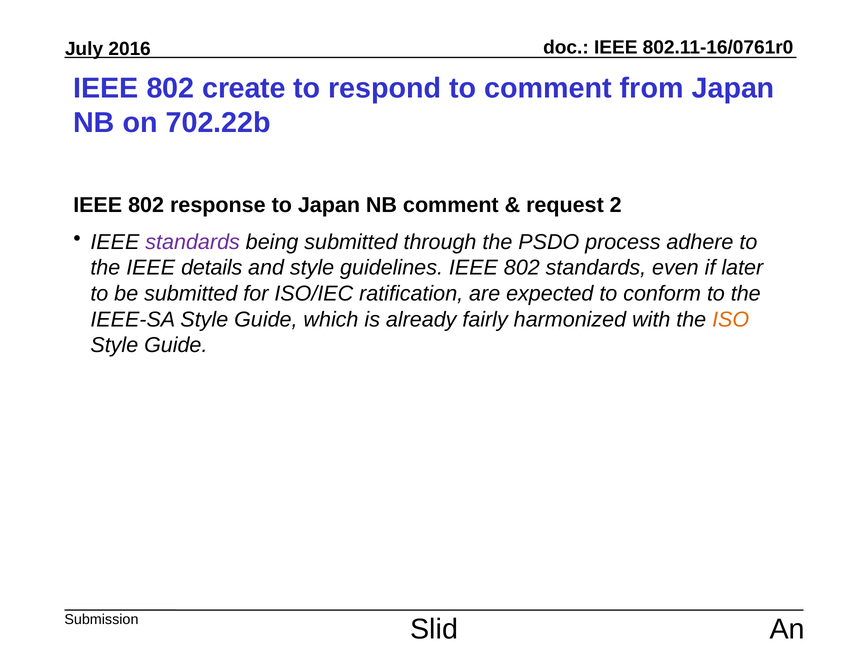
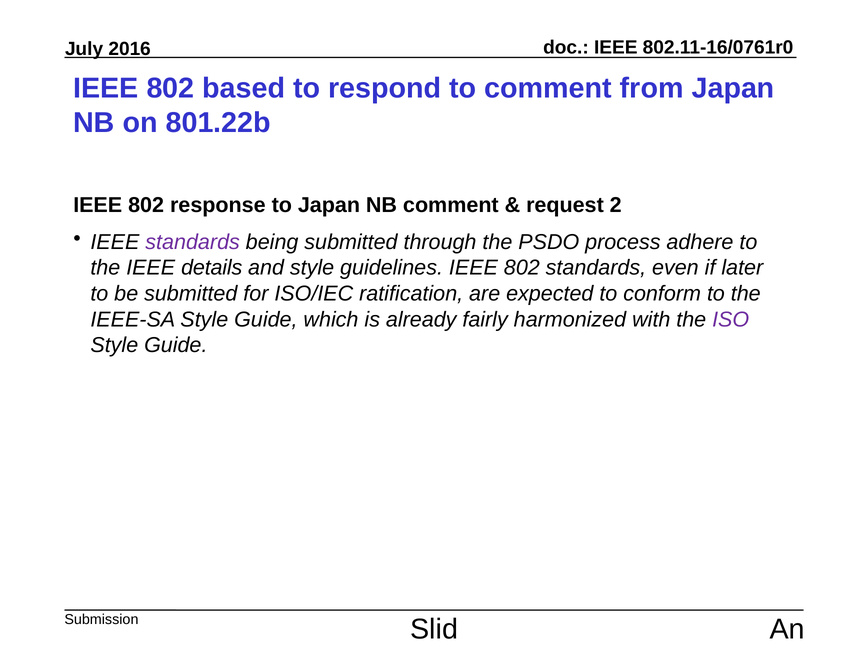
create: create -> based
702.22b: 702.22b -> 801.22b
ISO colour: orange -> purple
